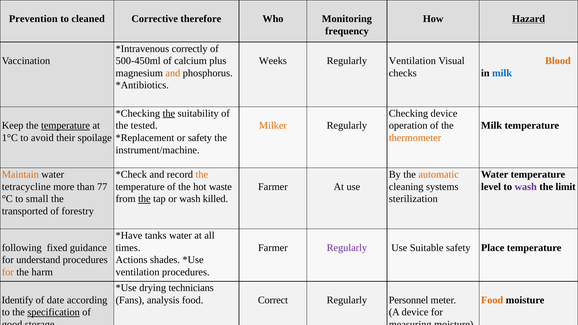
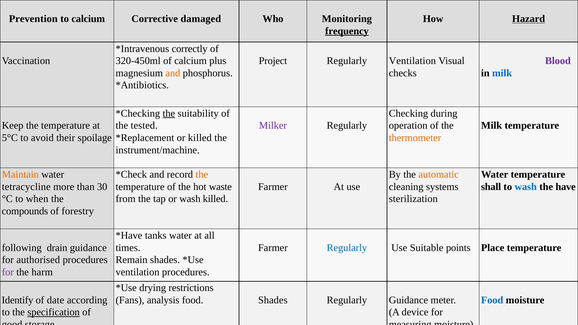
to cleaned: cleaned -> calcium
therefore: therefore -> damaged
frequency underline: none -> present
500-450ml: 500-450ml -> 320-450ml
Weeks: Weeks -> Project
Blood colour: orange -> purple
Checking device: device -> during
temperature at (66, 126) underline: present -> none
Milker colour: orange -> purple
1°C: 1°C -> 5°C
or safety: safety -> killed
77: 77 -> 30
level: level -> shall
wash at (526, 187) colour: purple -> blue
limit: limit -> have
small: small -> when
the at (144, 199) underline: present -> none
transported: transported -> compounds
fixed: fixed -> drain
Regularly at (347, 248) colour: purple -> blue
Suitable safety: safety -> points
understand: understand -> authorised
Actions: Actions -> Remain
for at (8, 272) colour: orange -> purple
technicians: technicians -> restrictions
food Correct: Correct -> Shades
Regularly Personnel: Personnel -> Guidance
Food at (492, 300) colour: orange -> blue
